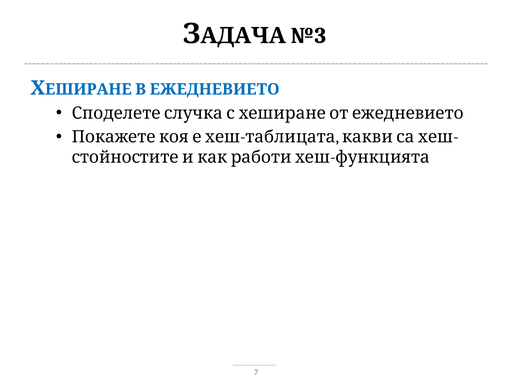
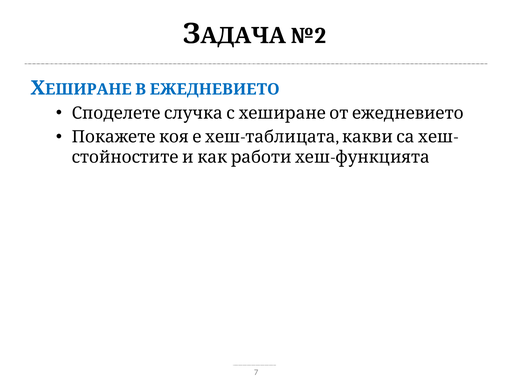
№3: №3 -> №2
